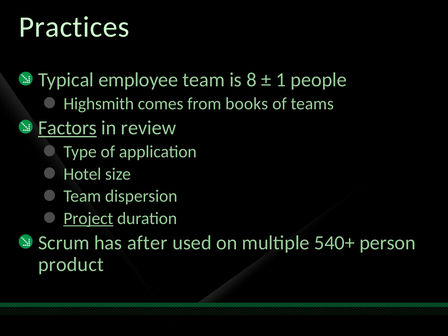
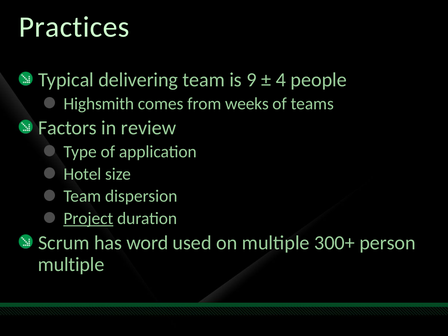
employee: employee -> delivering
8: 8 -> 9
1: 1 -> 4
books: books -> weeks
Factors underline: present -> none
after: after -> word
540+: 540+ -> 300+
product at (71, 265): product -> multiple
